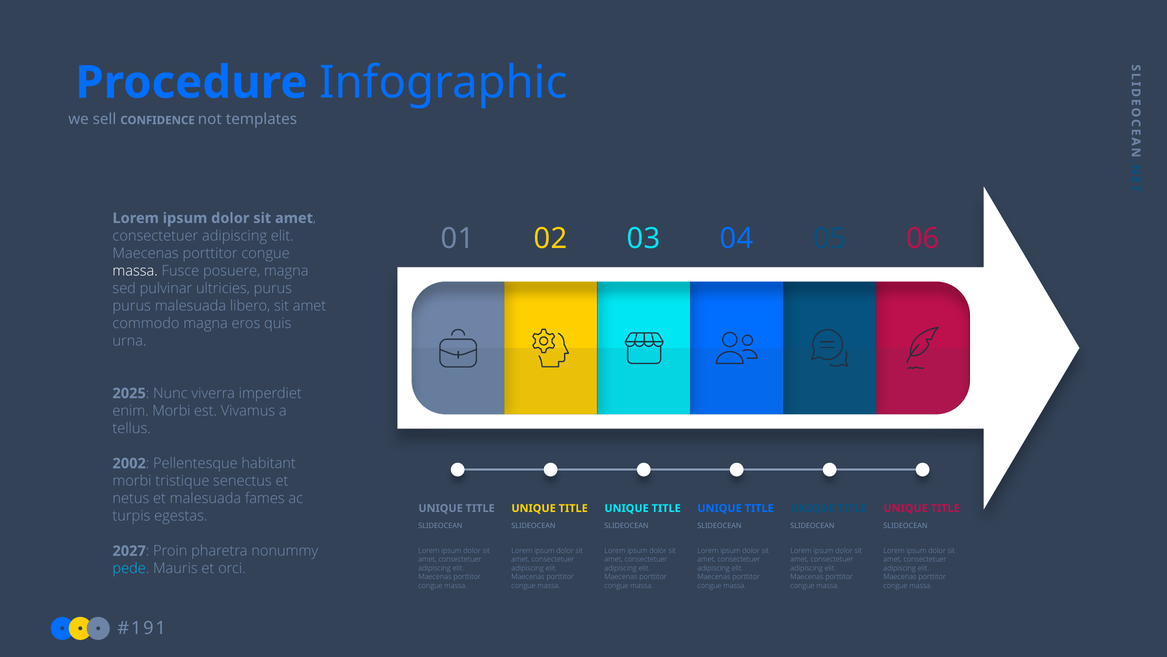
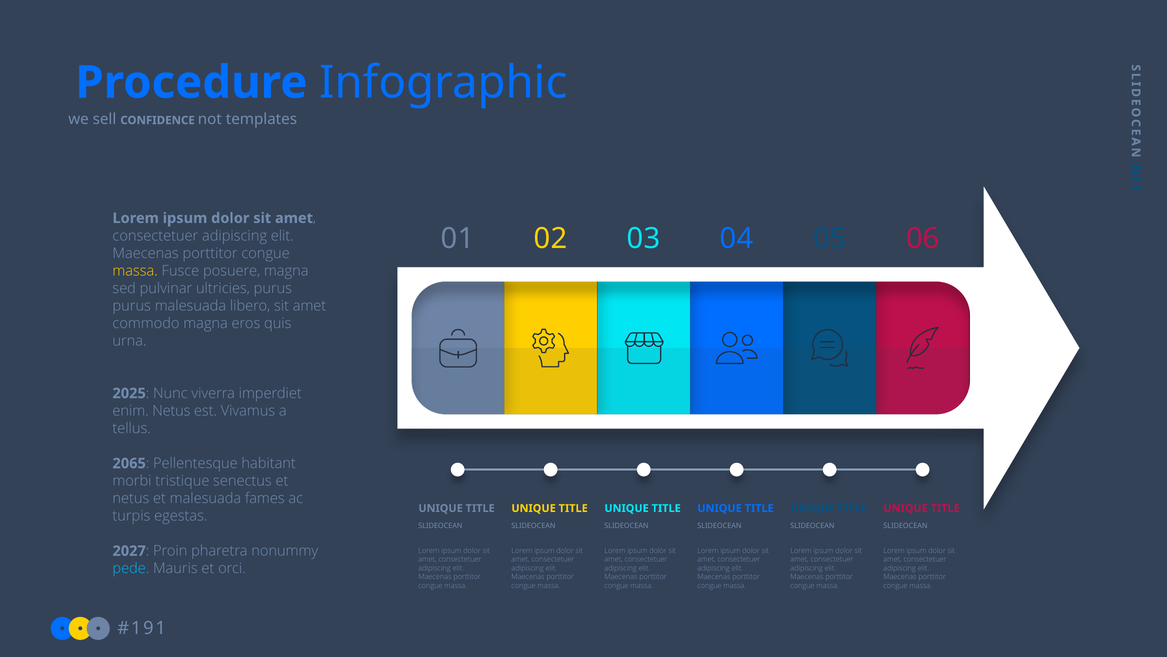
massa at (135, 270) colour: white -> yellow
enim Morbi: Morbi -> Netus
2002: 2002 -> 2065
